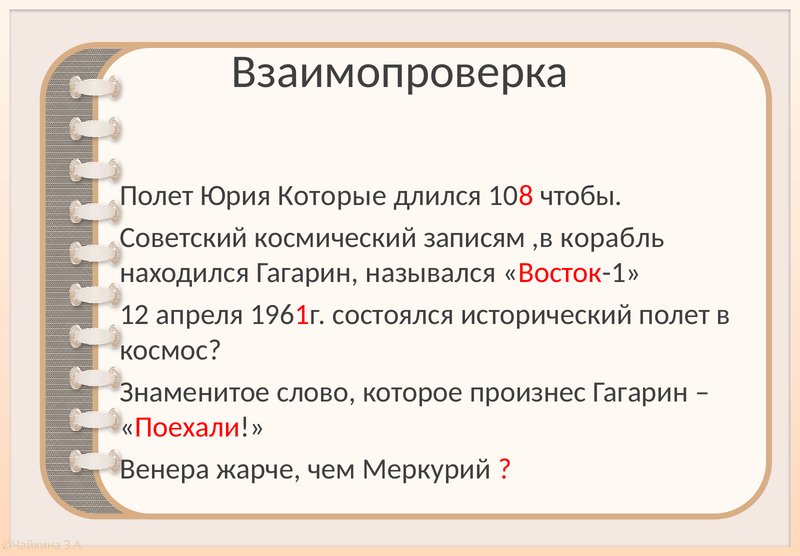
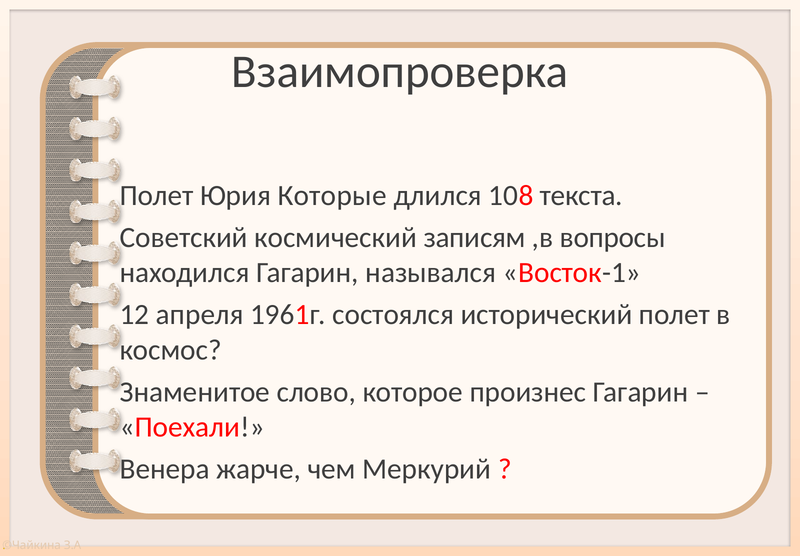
чтобы: чтобы -> текста
корабль: корабль -> вопросы
